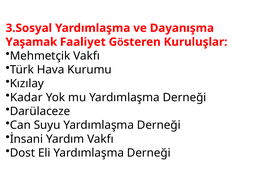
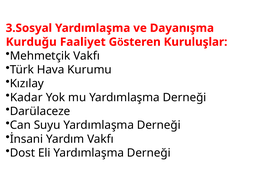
Yaşamak: Yaşamak -> Kurduğu
